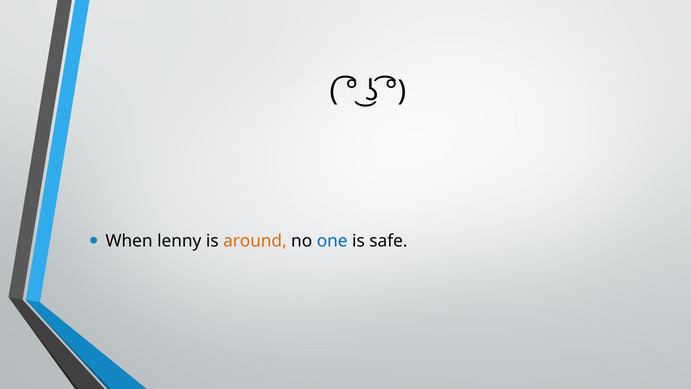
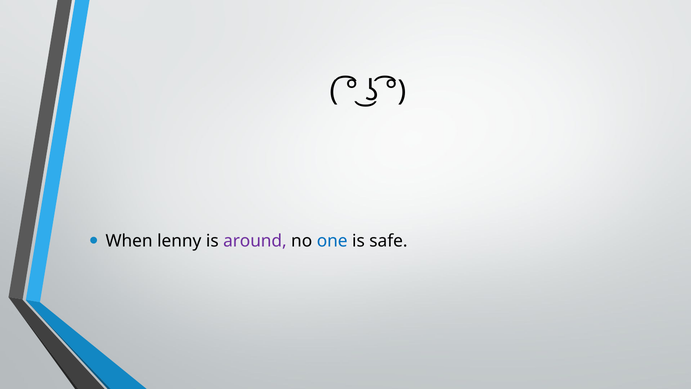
around colour: orange -> purple
